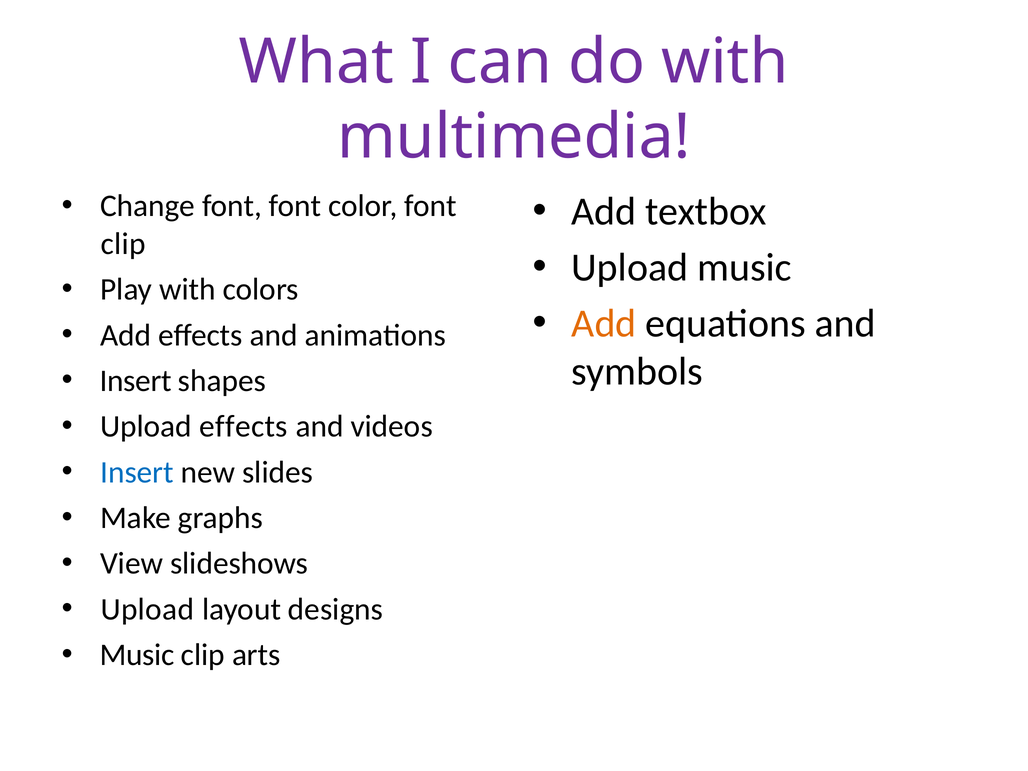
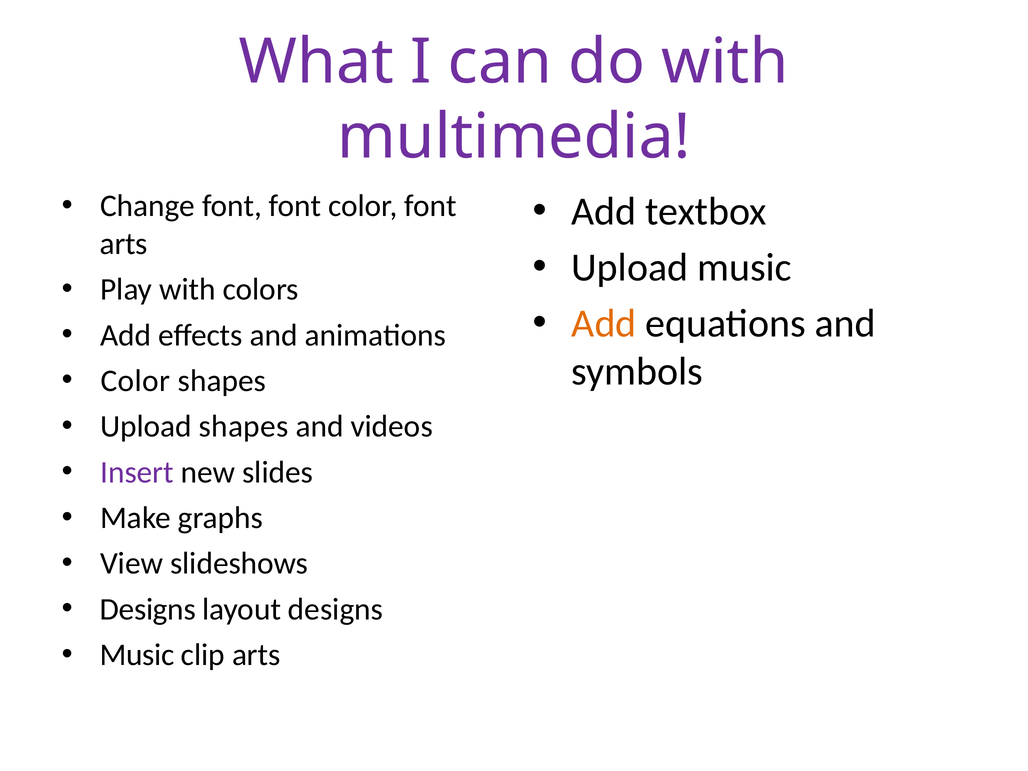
clip at (123, 244): clip -> arts
Insert at (136, 381): Insert -> Color
Upload effects: effects -> shapes
Insert at (137, 472) colour: blue -> purple
Upload at (147, 609): Upload -> Designs
